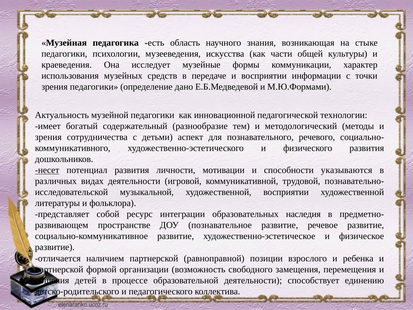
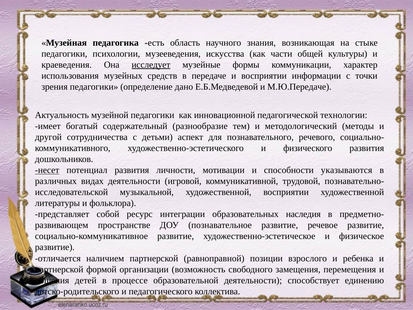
исследует underline: none -> present
М.Ю.Формами: М.Ю.Формами -> М.Ю.Передаче
зрения at (48, 137): зрения -> другой
